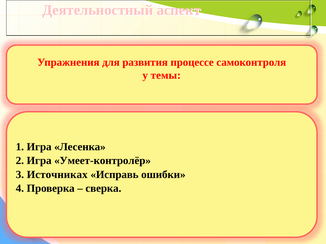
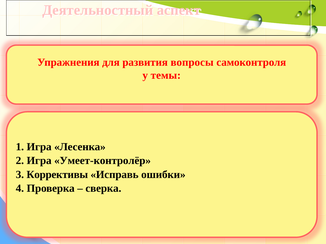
процессе: процессе -> вопросы
Источниках: Источниках -> Коррективы
